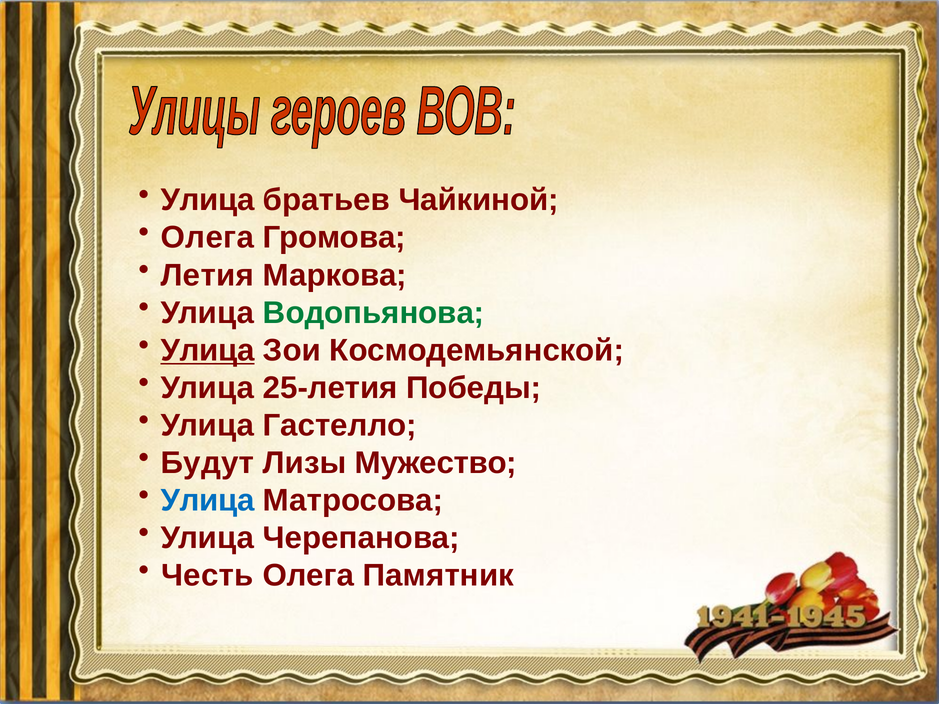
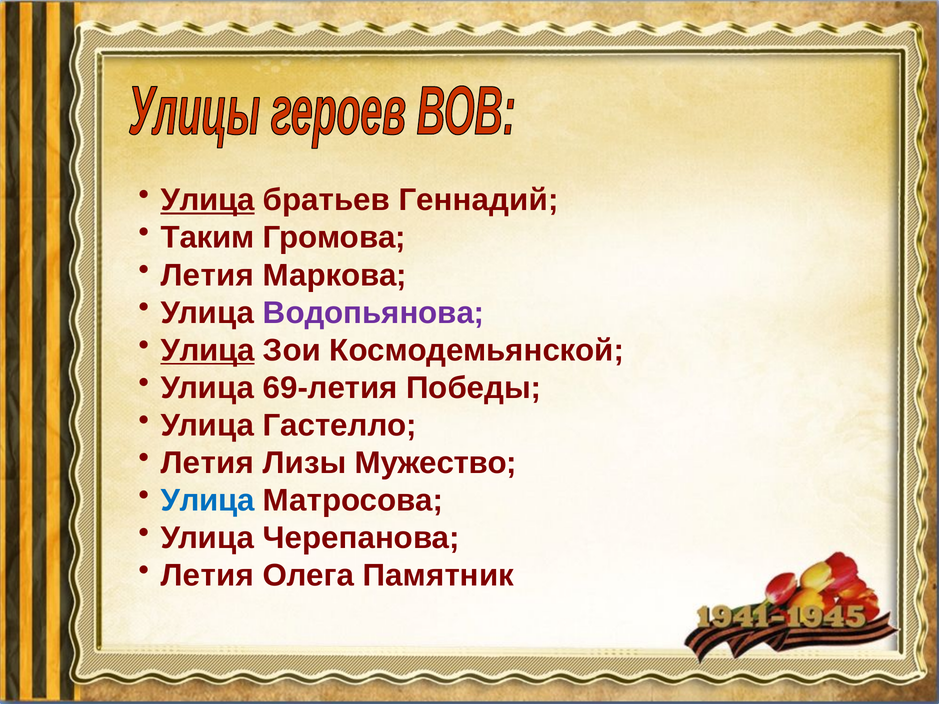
Улица at (208, 200) underline: none -> present
Чайкиной: Чайкиной -> Геннадий
Олега at (207, 238): Олега -> Таким
Водопьянова colour: green -> purple
25-летия: 25-летия -> 69-летия
Будут at (207, 463): Будут -> Летия
Честь at (207, 576): Честь -> Летия
